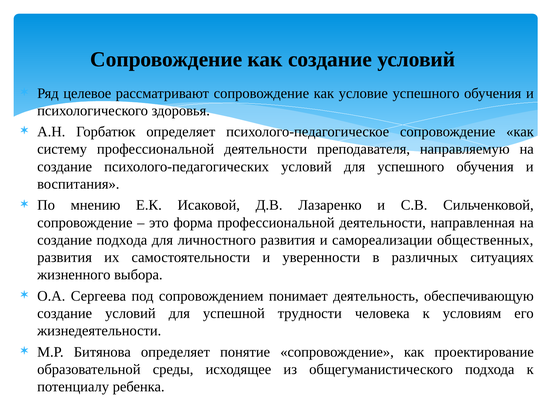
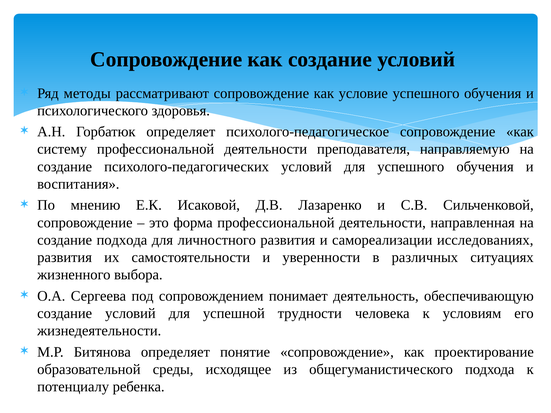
целевое: целевое -> методы
общественных: общественных -> исследованиях
